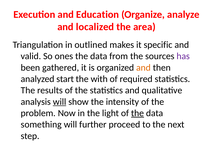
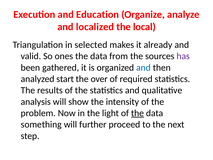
area: area -> local
outlined: outlined -> selected
specific: specific -> already
and at (143, 67) colour: orange -> blue
with: with -> over
will at (60, 102) underline: present -> none
